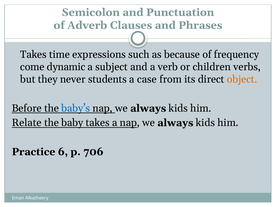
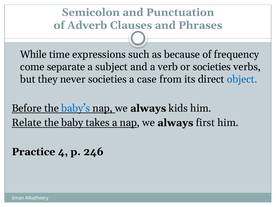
Takes at (33, 54): Takes -> While
dynamic: dynamic -> separate
or children: children -> societies
never students: students -> societies
object colour: orange -> blue
kids at (205, 123): kids -> first
6: 6 -> 4
706: 706 -> 246
